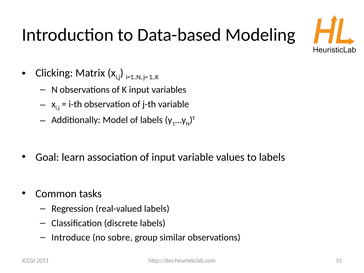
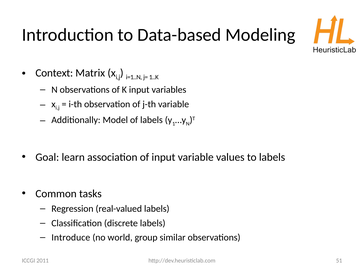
Clicking: Clicking -> Context
sobre: sobre -> world
